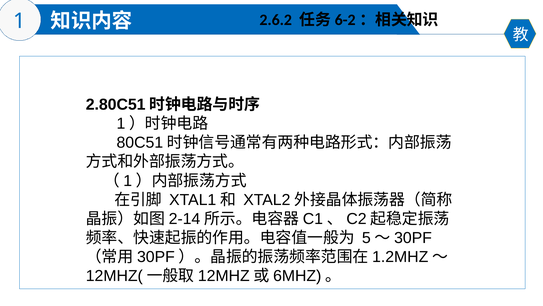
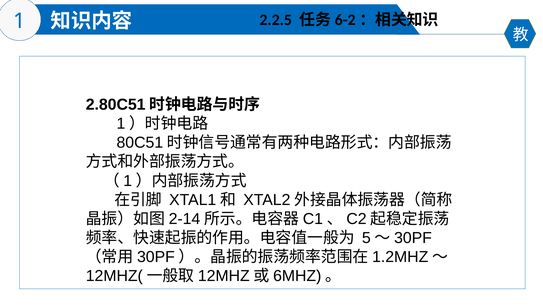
2.6.2: 2.6.2 -> 2.2.5
